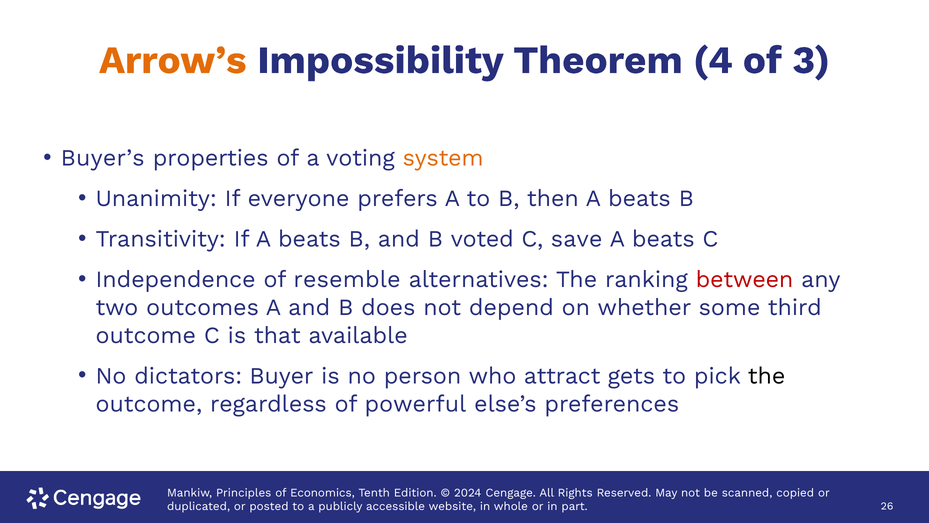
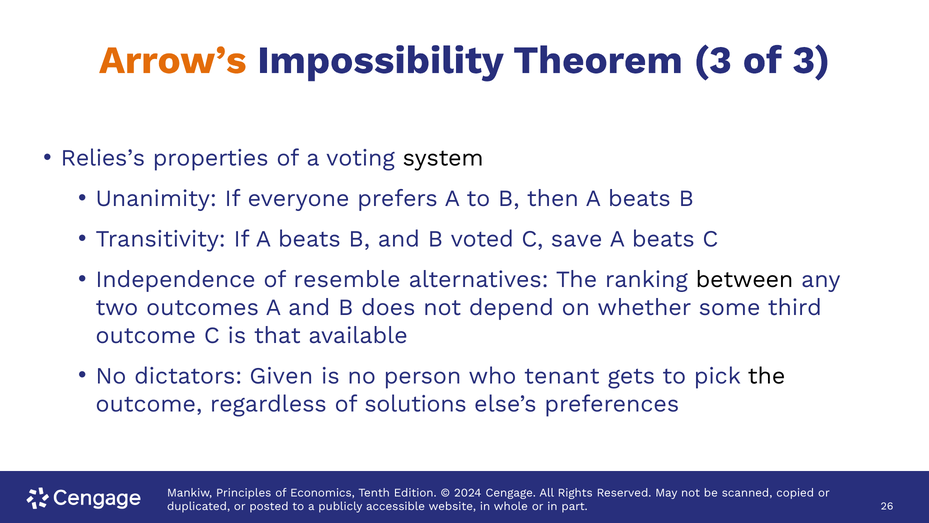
Theorem 4: 4 -> 3
Buyer’s: Buyer’s -> Relies’s
system colour: orange -> black
between colour: red -> black
Buyer: Buyer -> Given
attract: attract -> tenant
powerful: powerful -> solutions
